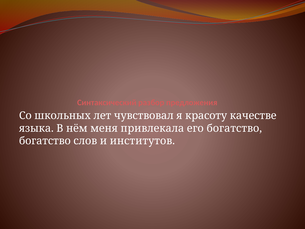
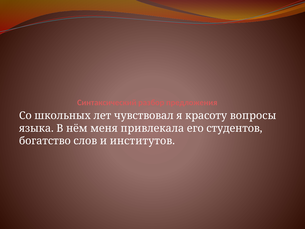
качестве: качестве -> вопросы
его богатство: богатство -> студентов
